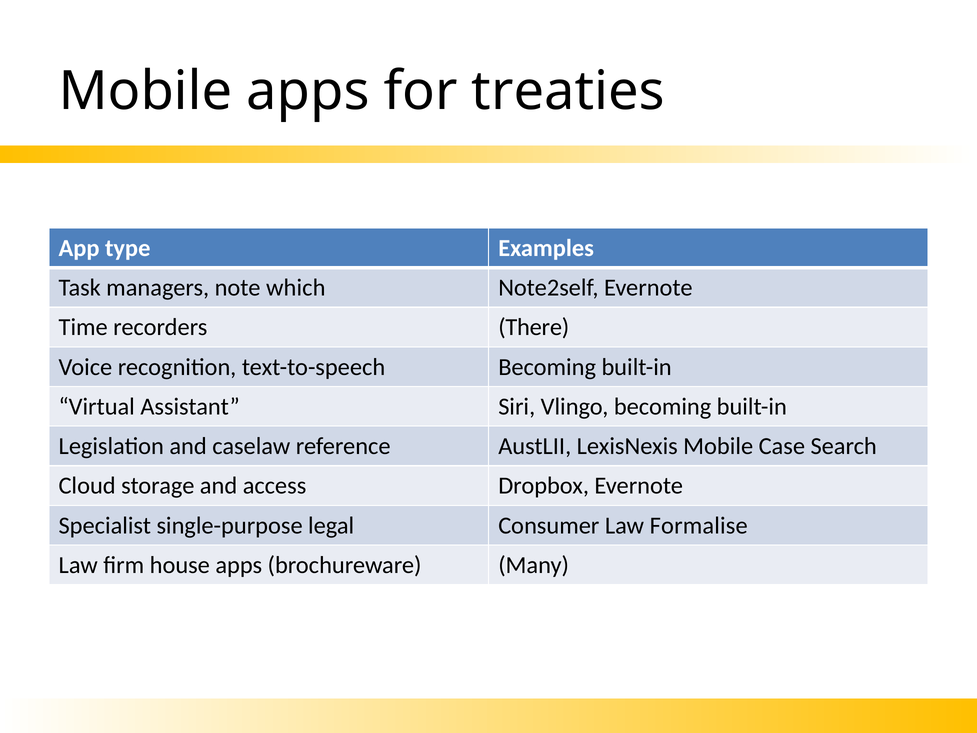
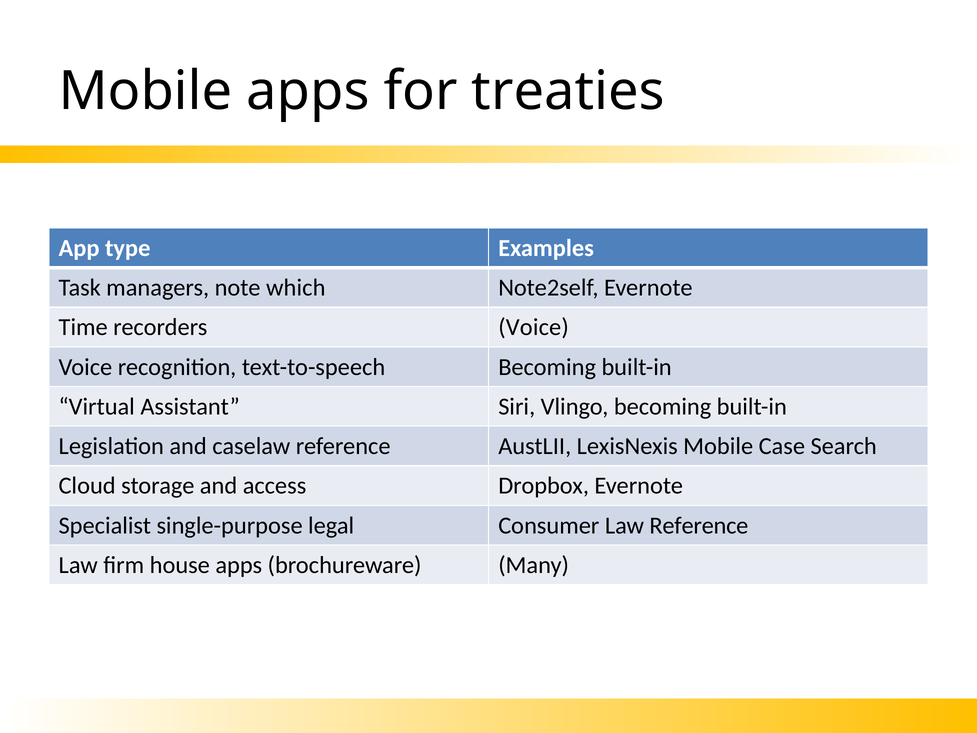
recorders There: There -> Voice
Law Formalise: Formalise -> Reference
